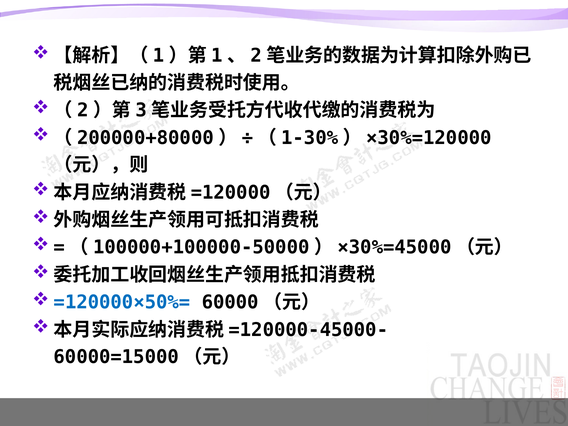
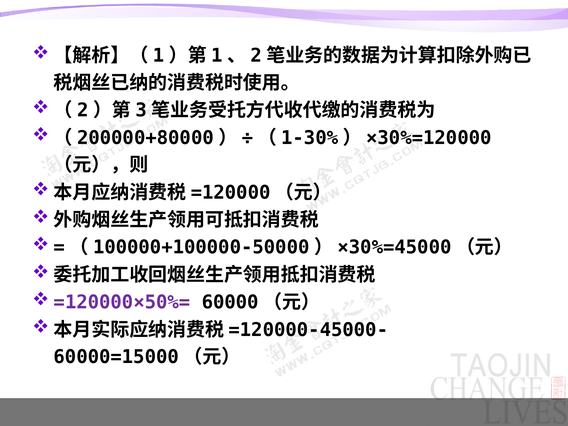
=120000×50%= colour: blue -> purple
